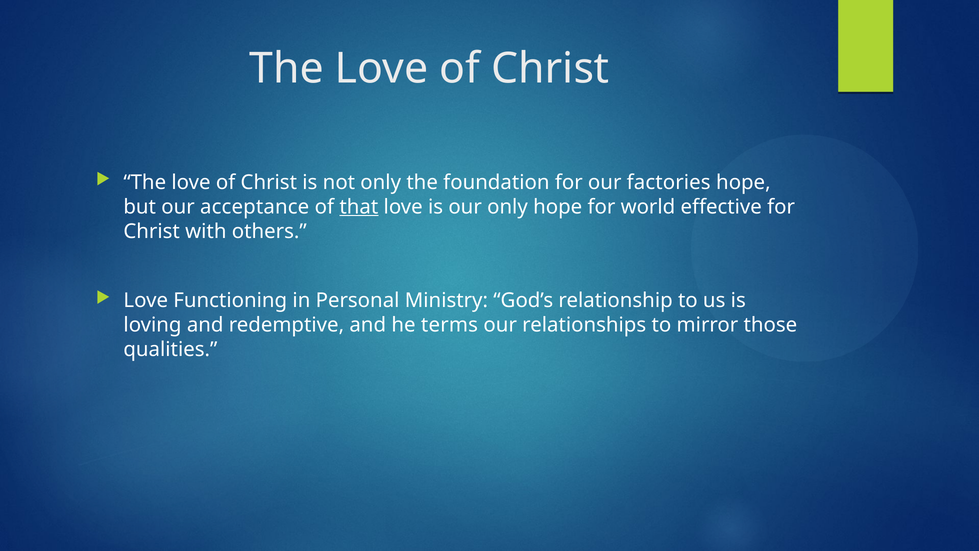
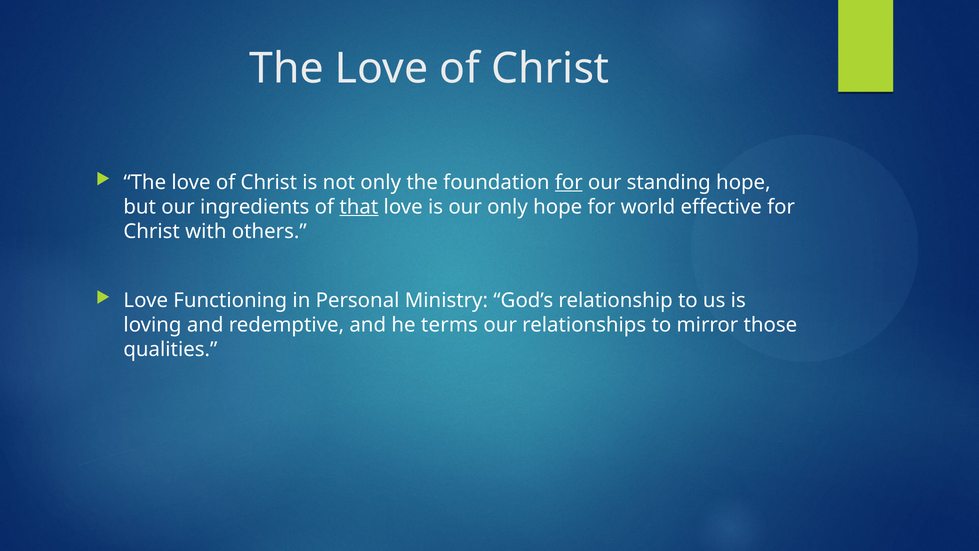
for at (569, 182) underline: none -> present
factories: factories -> standing
acceptance: acceptance -> ingredients
